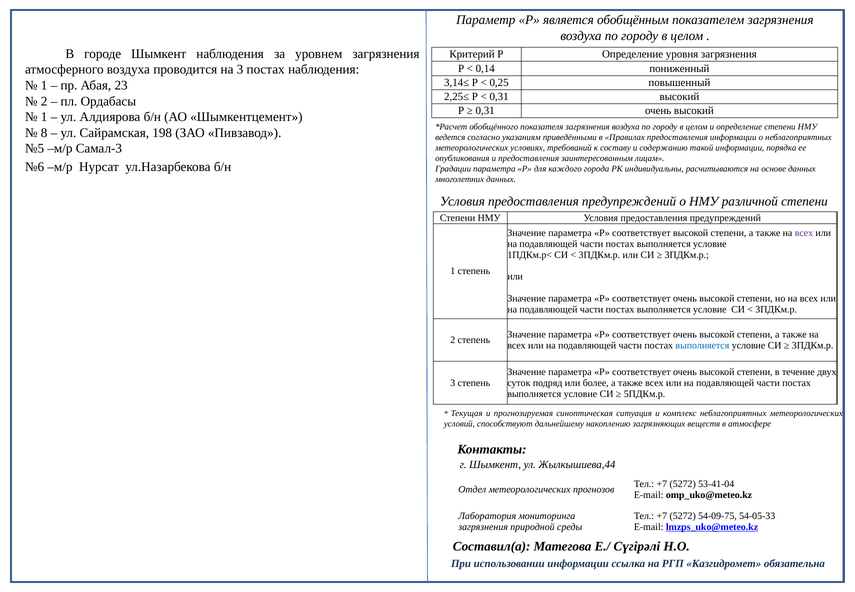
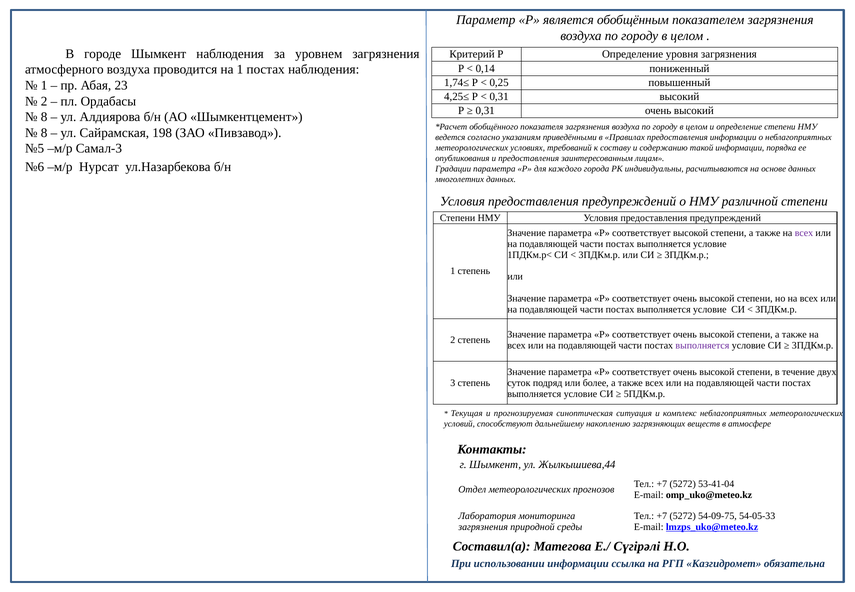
на 3: 3 -> 1
3,14≤: 3,14≤ -> 1,74≤
2,25≤: 2,25≤ -> 4,25≤
1 at (44, 117): 1 -> 8
выполняется at (702, 346) colour: blue -> purple
